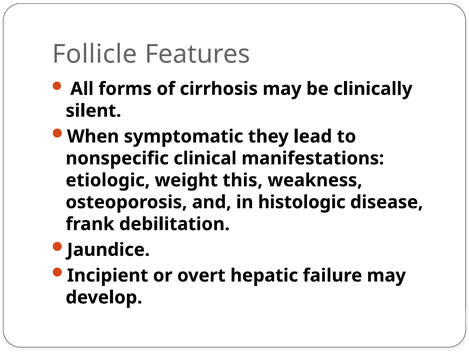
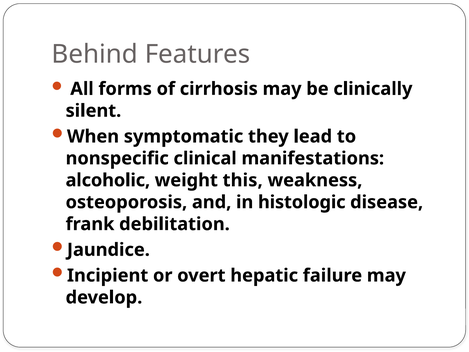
Follicle: Follicle -> Behind
etiologic: etiologic -> alcoholic
